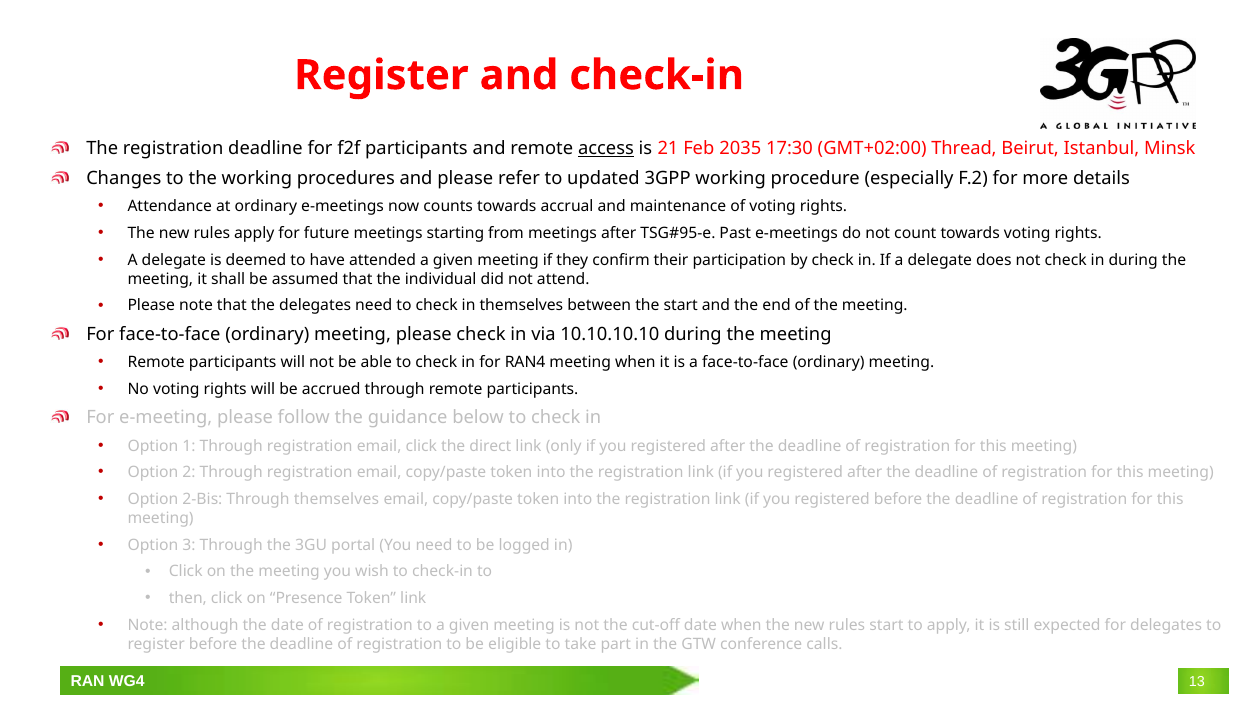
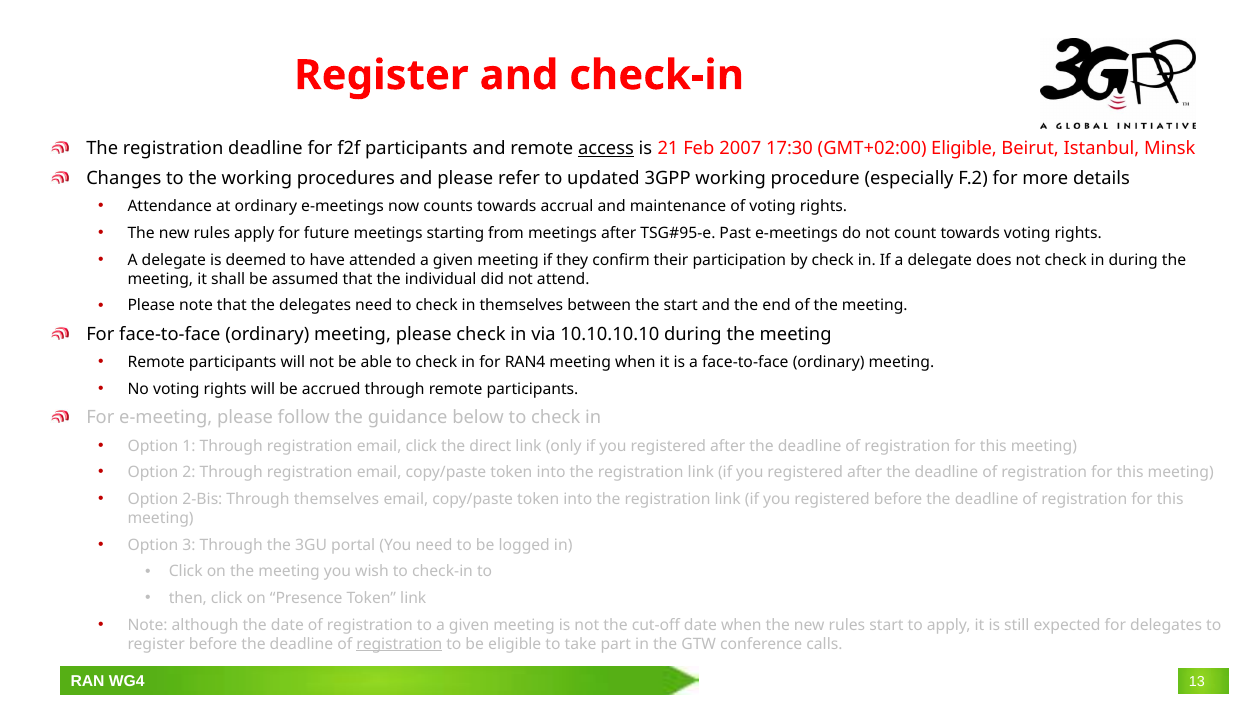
2035: 2035 -> 2007
GMT+02:00 Thread: Thread -> Eligible
registration at (399, 644) underline: none -> present
